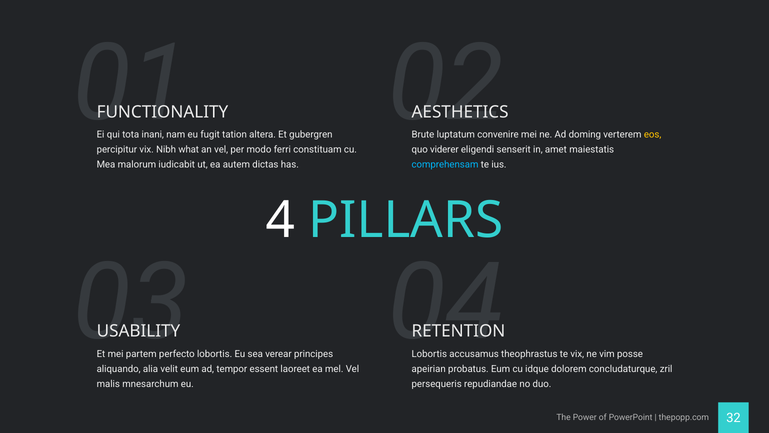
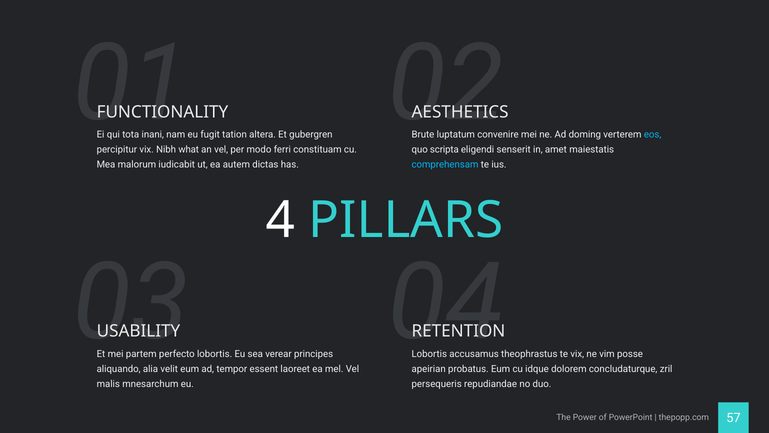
eos colour: yellow -> light blue
viderer: viderer -> scripta
32: 32 -> 57
